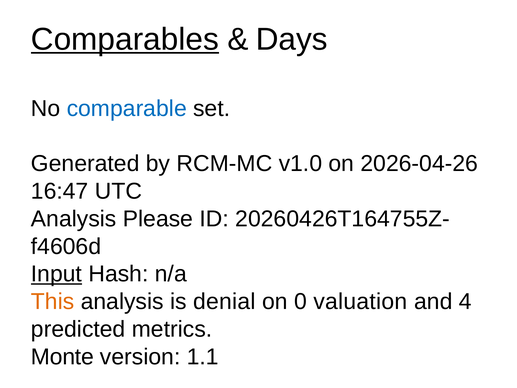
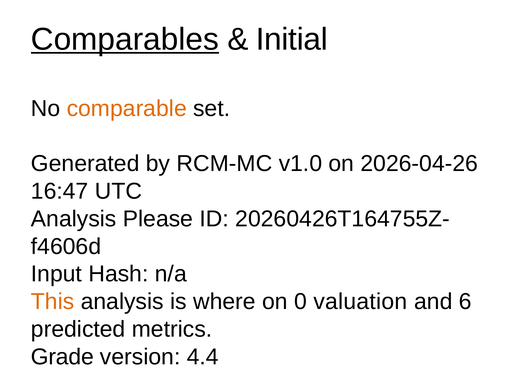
Days: Days -> Initial
comparable colour: blue -> orange
Input underline: present -> none
denial: denial -> where
4: 4 -> 6
Monte: Monte -> Grade
1.1: 1.1 -> 4.4
